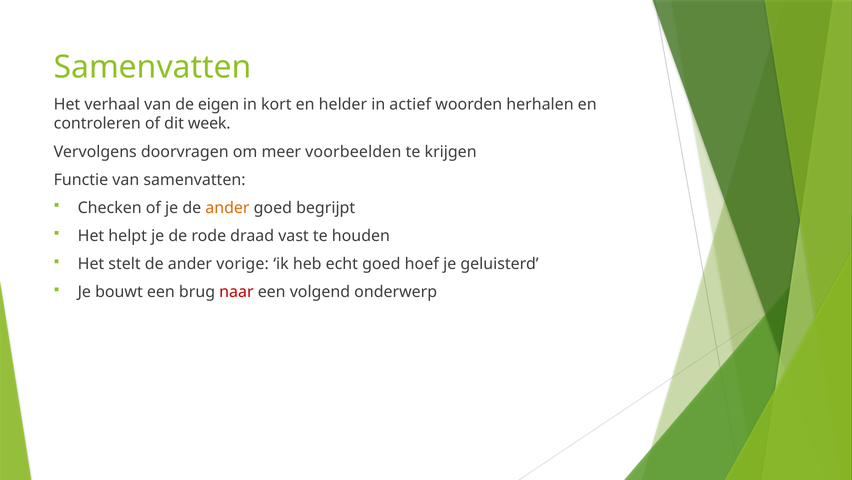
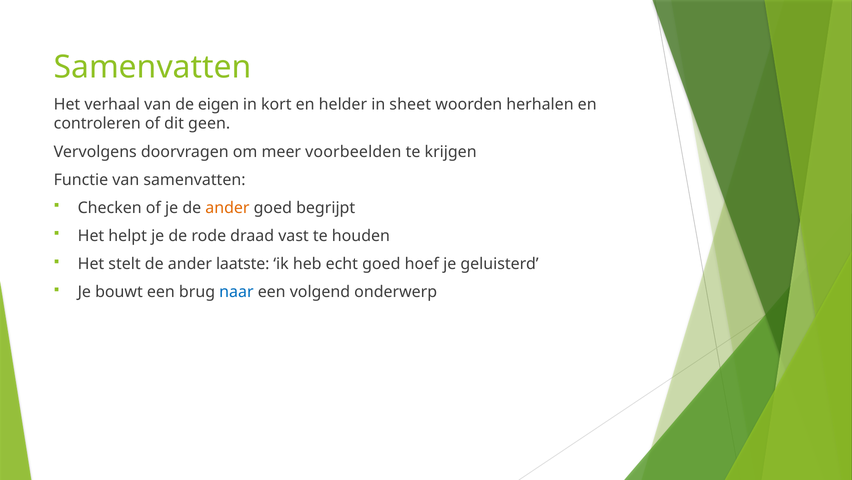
actief: actief -> sheet
week: week -> geen
vorige: vorige -> laatste
naar colour: red -> blue
